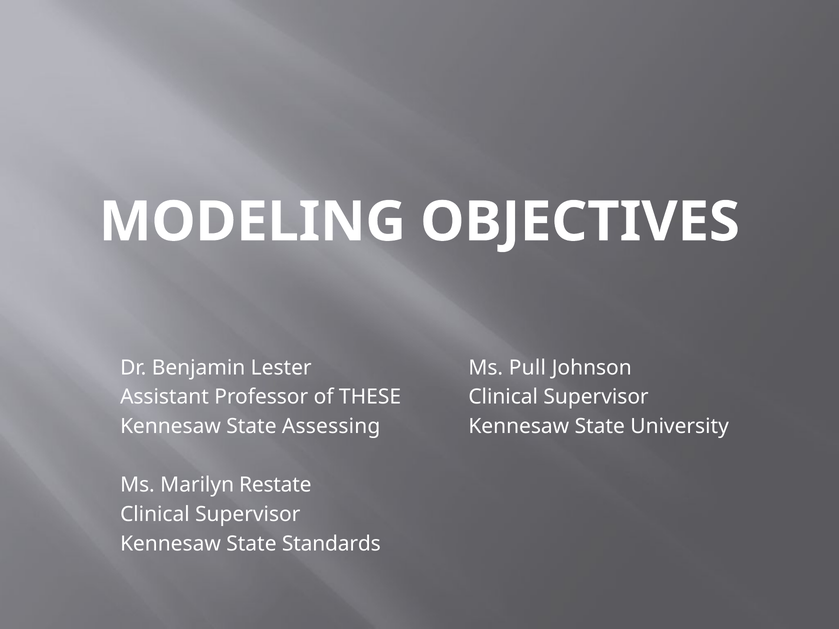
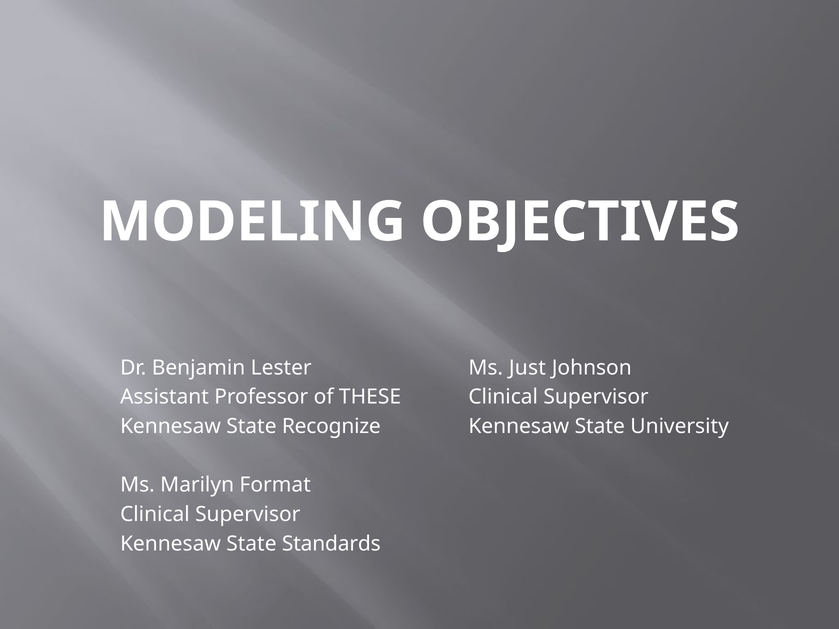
Pull: Pull -> Just
Assessing: Assessing -> Recognize
Restate: Restate -> Format
